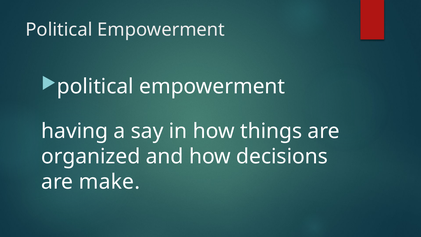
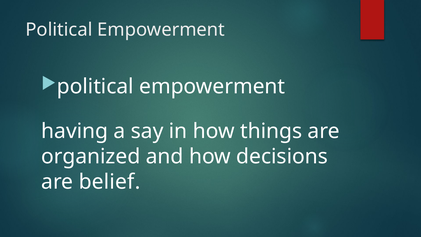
make: make -> belief
